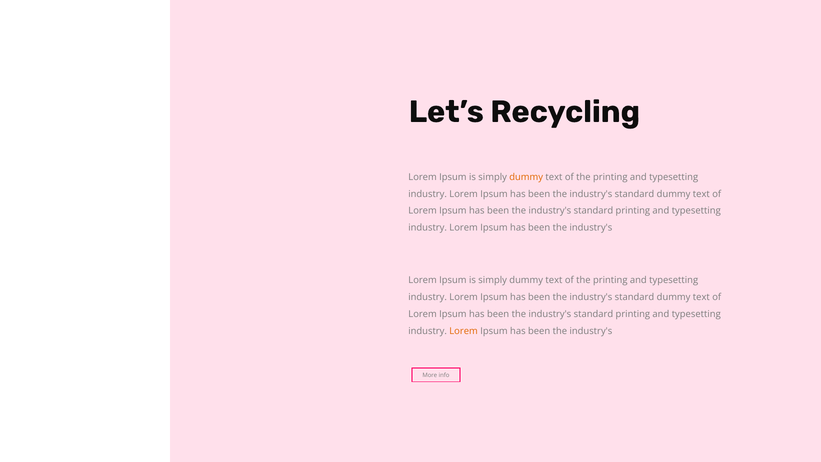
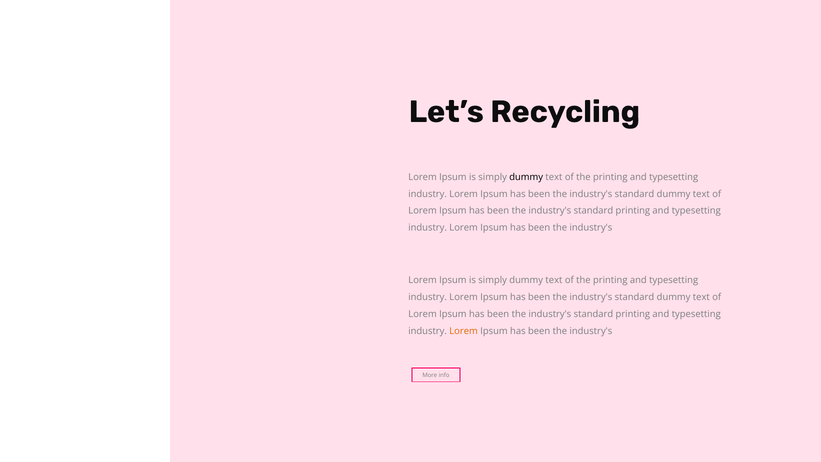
dummy at (526, 177) colour: orange -> black
